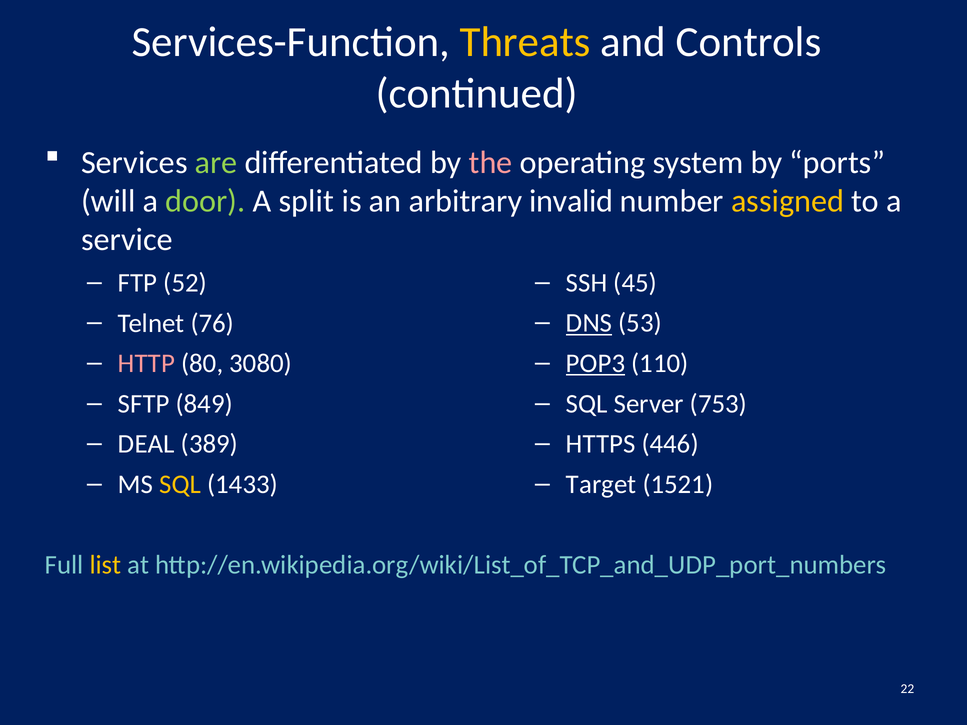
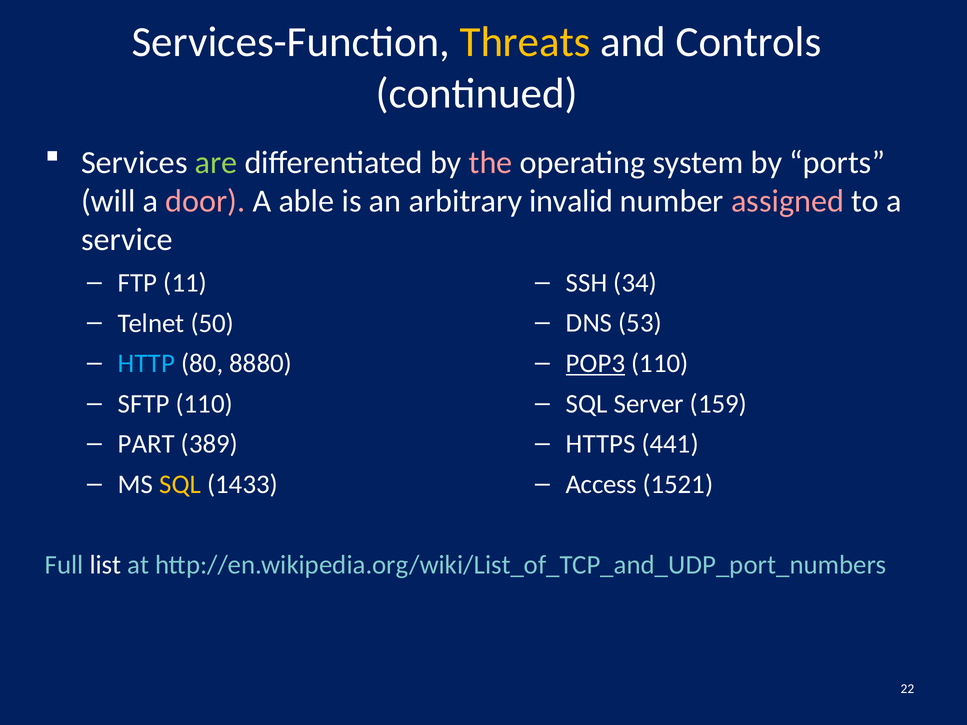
door colour: light green -> pink
split: split -> able
assigned colour: yellow -> pink
45: 45 -> 34
52: 52 -> 11
DNS underline: present -> none
76: 76 -> 50
HTTP colour: pink -> light blue
3080: 3080 -> 8880
SFTP 849: 849 -> 110
753: 753 -> 159
DEAL: DEAL -> PART
446: 446 -> 441
Target: Target -> Access
list colour: yellow -> white
